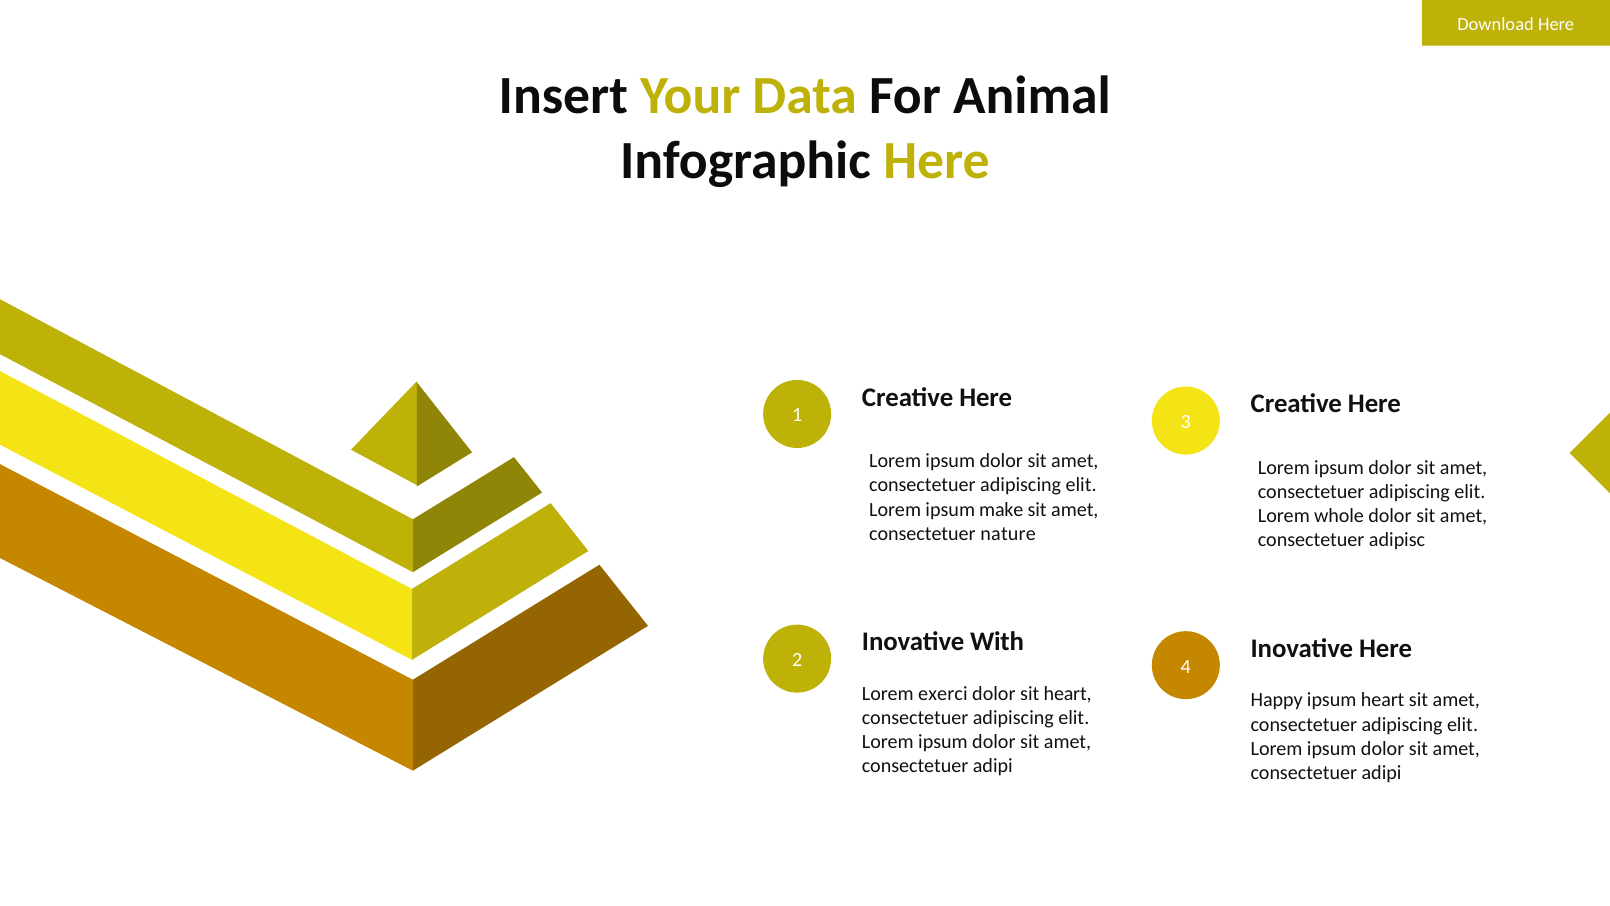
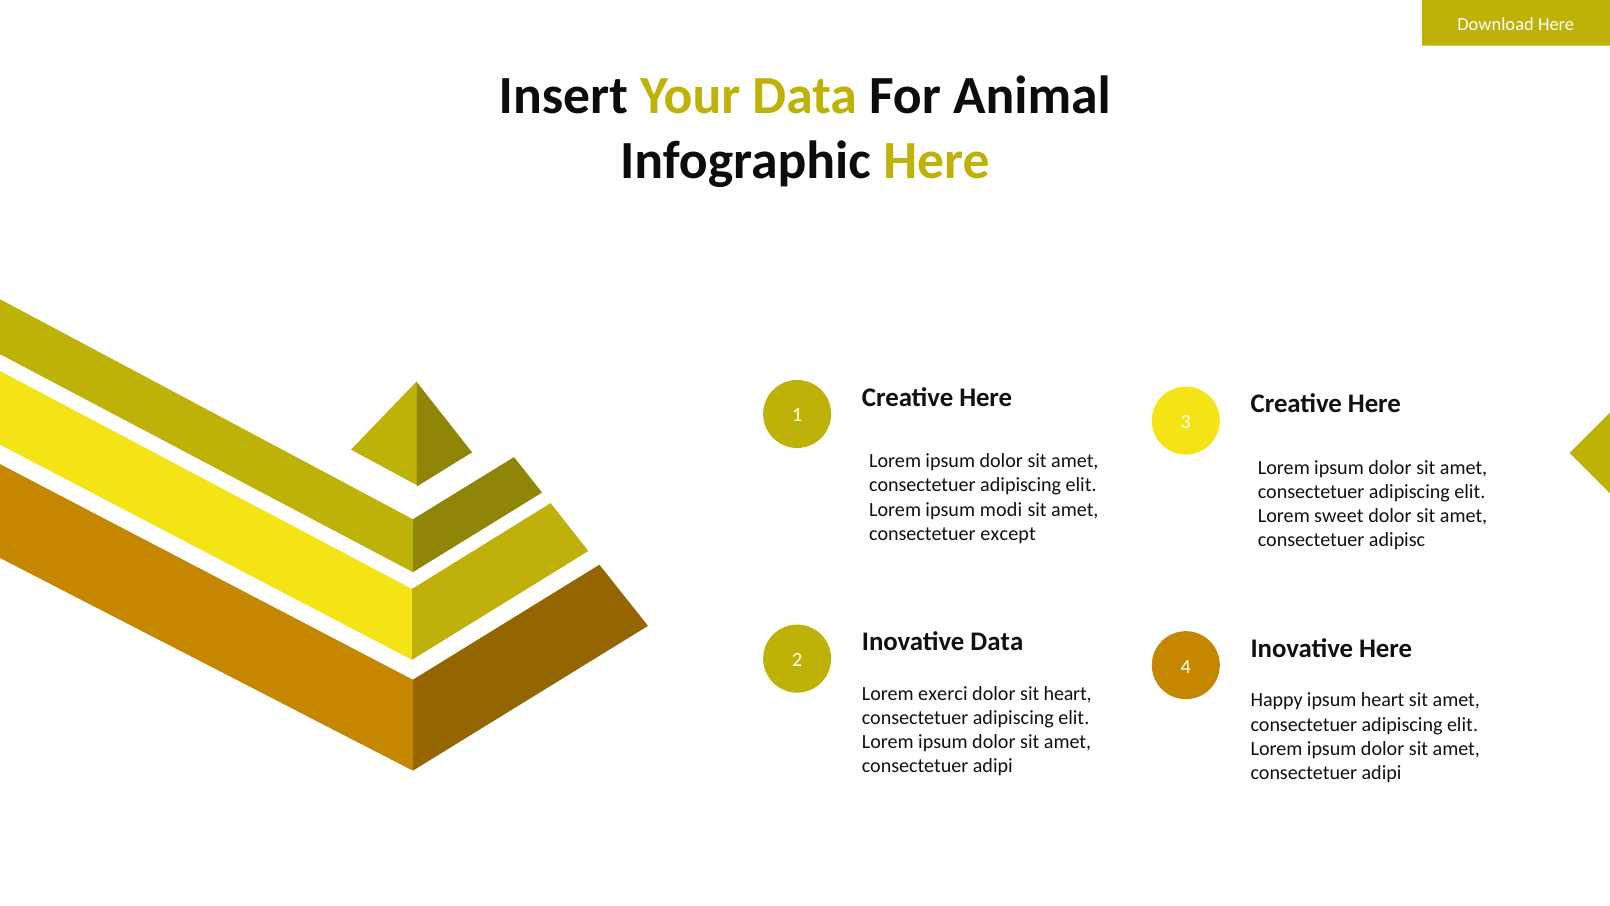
make: make -> modi
whole: whole -> sweet
nature: nature -> except
Inovative With: With -> Data
